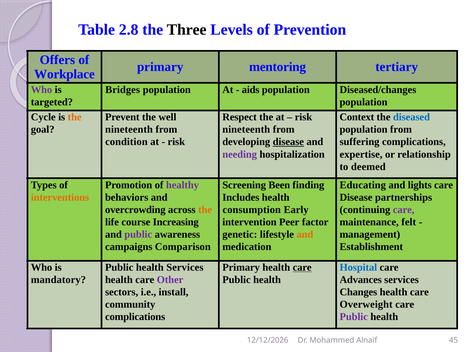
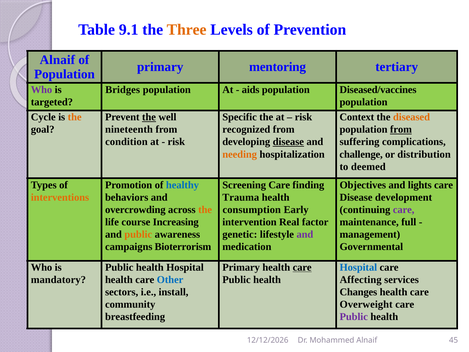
2.8: 2.8 -> 9.1
Three colour: black -> orange
Offers at (57, 60): Offers -> Alnaif
Workplace at (64, 74): Workplace -> Population
Diseased/changes: Diseased/changes -> Diseased/vaccines
the at (149, 117) underline: none -> present
Respect: Respect -> Specific
diseased colour: blue -> orange
nineteenth at (246, 129): nineteenth -> recognized
from at (401, 129) underline: none -> present
needing colour: purple -> orange
expertise: expertise -> challenge
relationship: relationship -> distribution
healthy colour: purple -> blue
Screening Been: Been -> Care
Educating: Educating -> Objectives
Includes: Includes -> Trauma
partnerships: partnerships -> development
Peer: Peer -> Real
felt: felt -> full
public at (138, 234) colour: purple -> orange
and at (305, 234) colour: orange -> purple
Comparison: Comparison -> Bioterrorism
Establishment: Establishment -> Governmental
Services at (185, 267): Services -> Hospital
Other colour: purple -> blue
Advances: Advances -> Affecting
complications at (135, 317): complications -> breastfeeding
